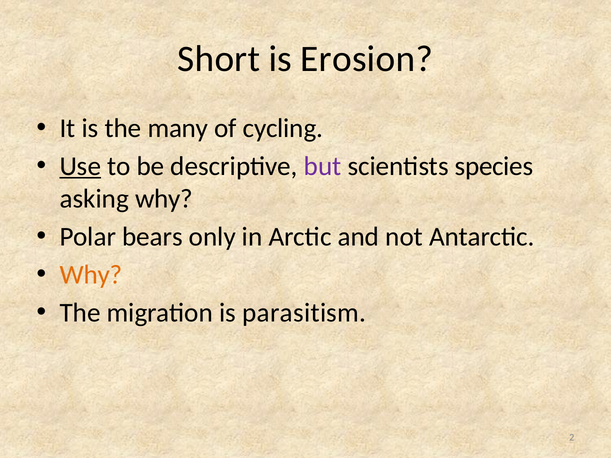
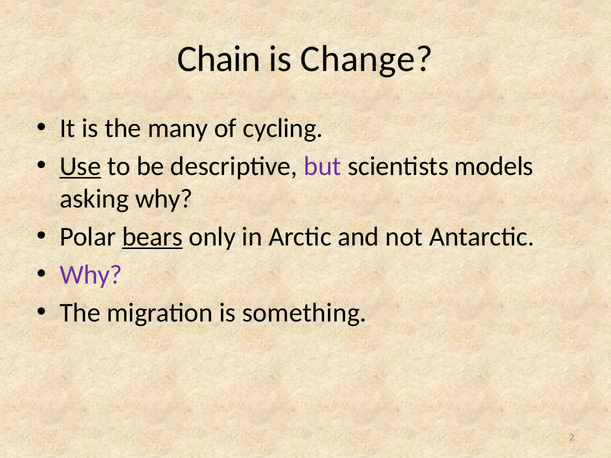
Short: Short -> Chain
Erosion: Erosion -> Change
species: species -> models
bears underline: none -> present
Why at (91, 275) colour: orange -> purple
parasitism: parasitism -> something
